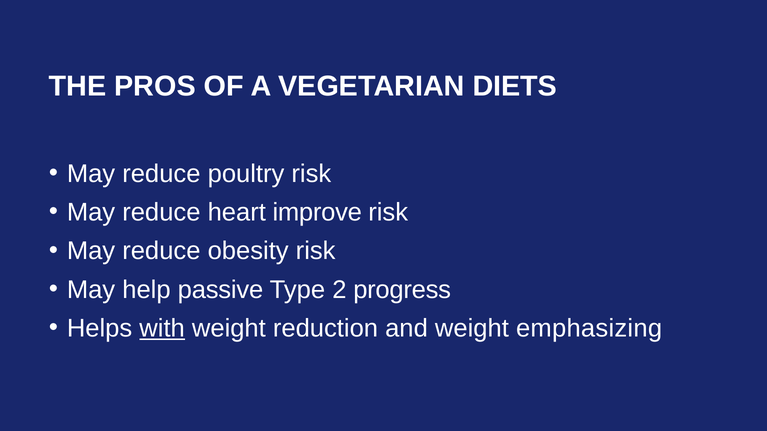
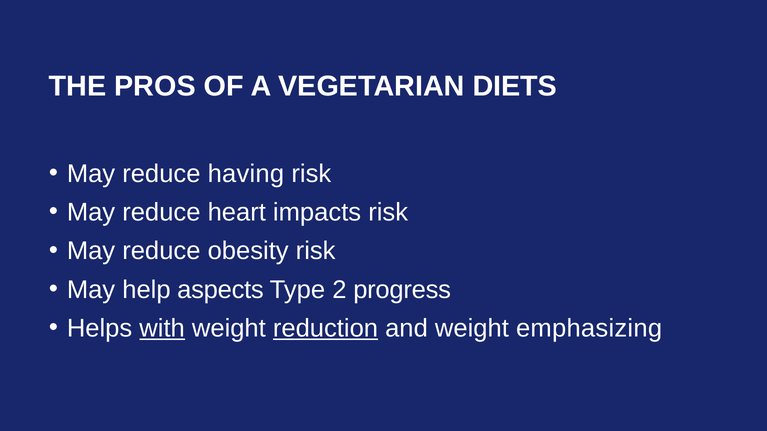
poultry: poultry -> having
improve: improve -> impacts
passive: passive -> aspects
reduction underline: none -> present
